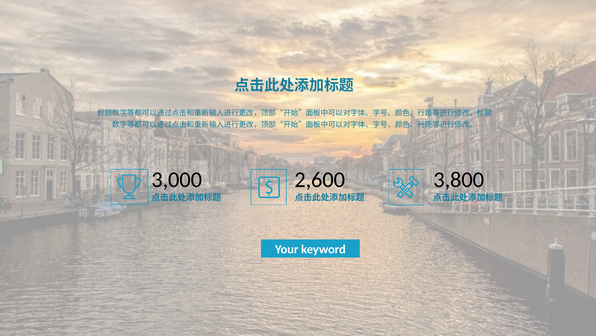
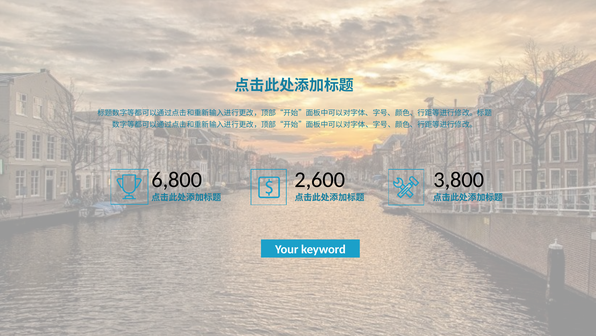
3,000: 3,000 -> 6,800
